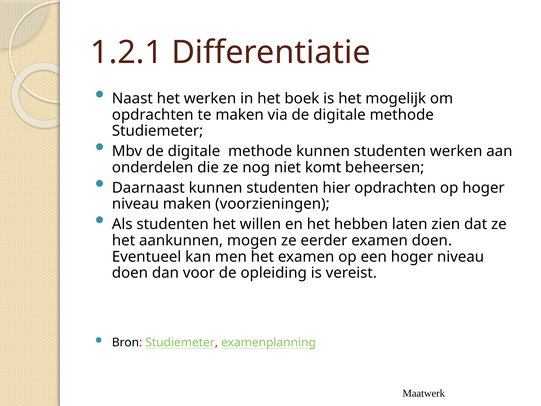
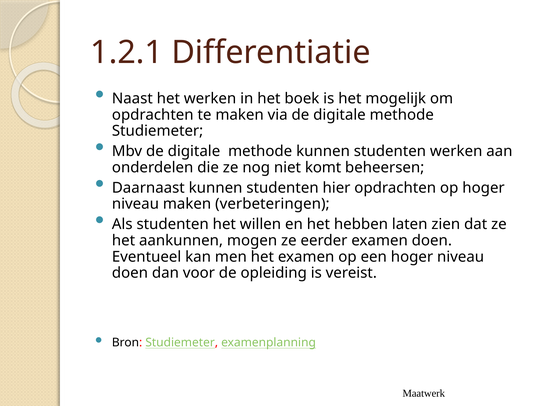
voorzieningen: voorzieningen -> verbeteringen
